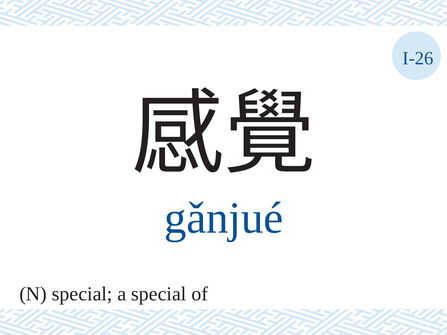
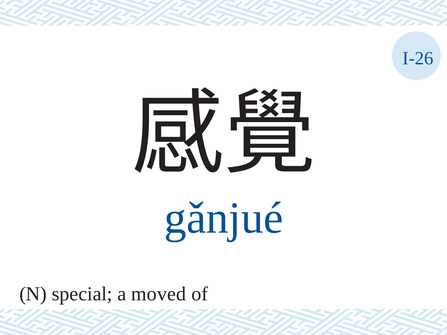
a special: special -> moved
